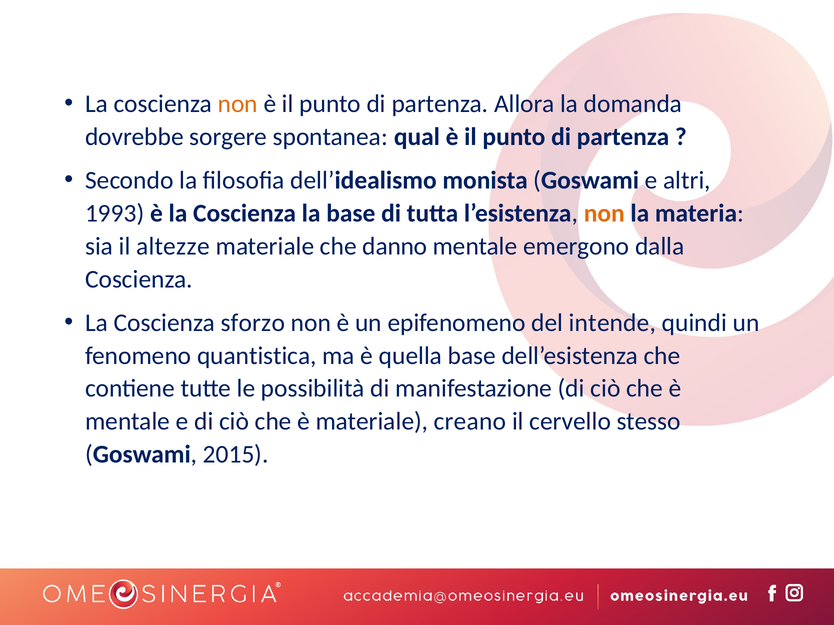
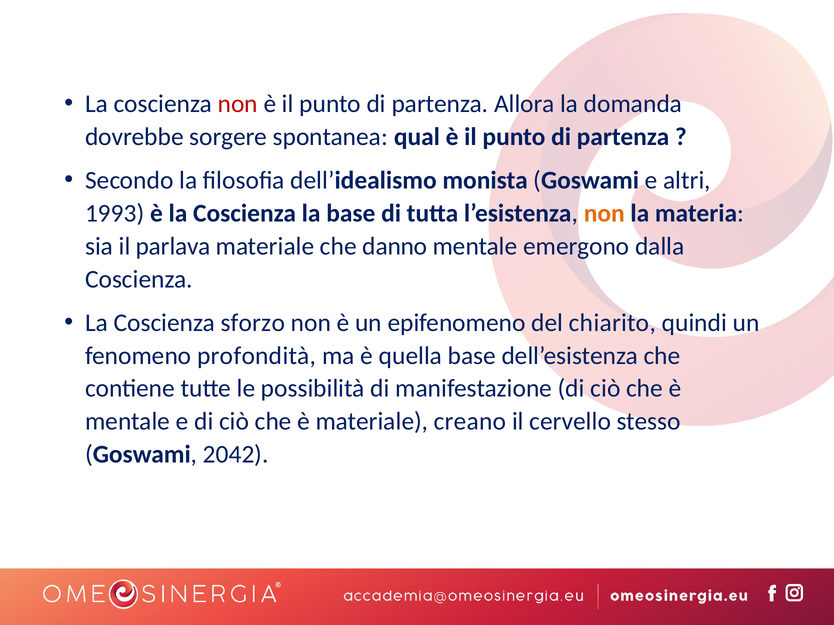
non at (238, 104) colour: orange -> red
altezze: altezze -> parlava
intende: intende -> chiarito
quantistica: quantistica -> profondità
2015: 2015 -> 2042
